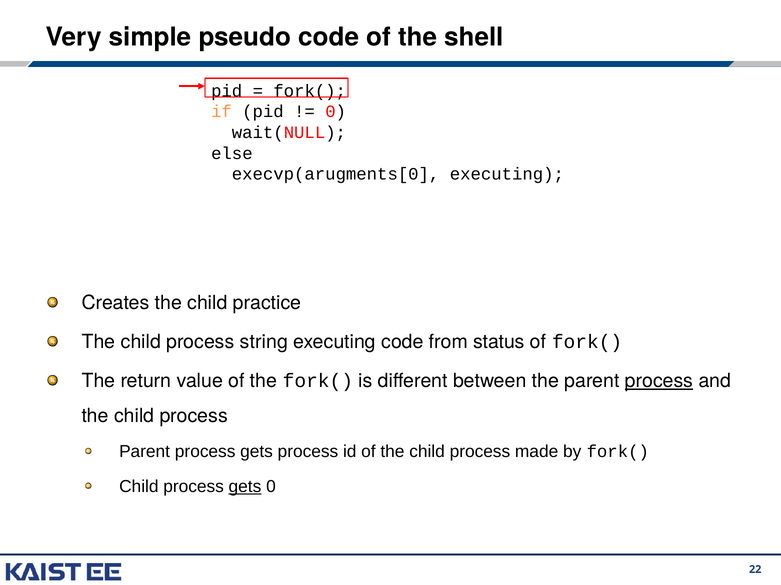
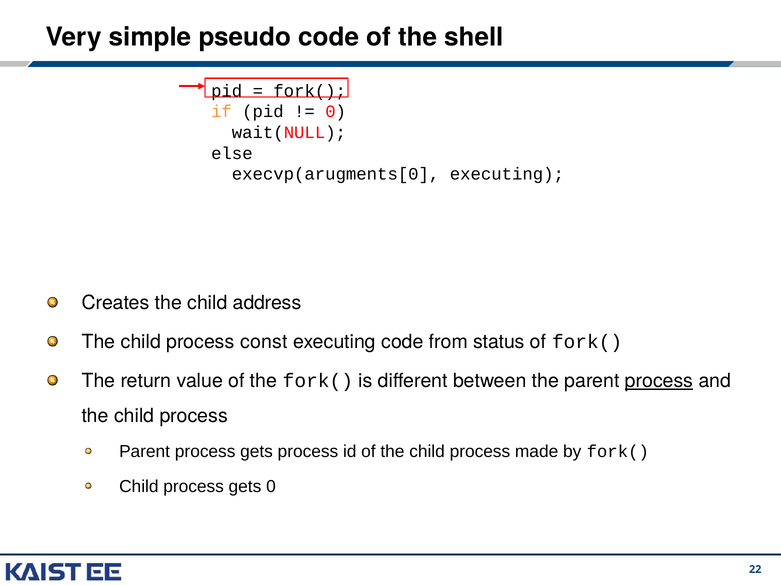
practice: practice -> address
string: string -> const
gets at (245, 487) underline: present -> none
